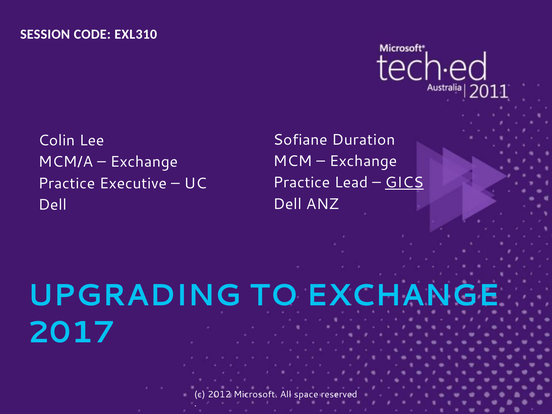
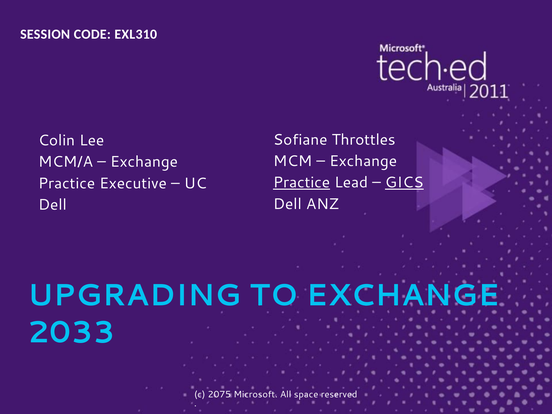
Duration: Duration -> Throttles
Practice at (302, 183) underline: none -> present
2017: 2017 -> 2033
2012: 2012 -> 2075
